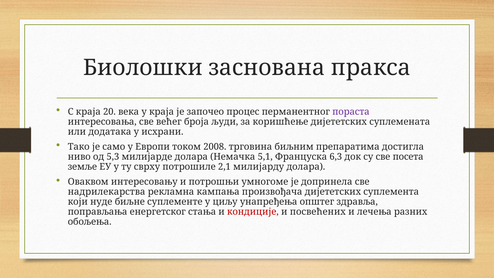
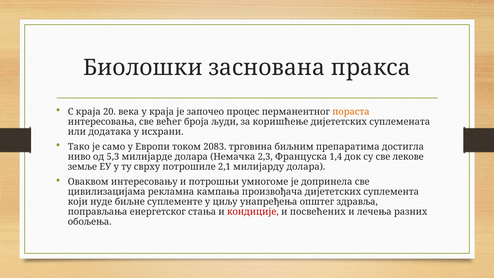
пораста colour: purple -> orange
2008: 2008 -> 2083
5,1: 5,1 -> 2,3
6,3: 6,3 -> 1,4
посета: посета -> лекове
надрилекарства: надрилекарства -> цивилизацијама
